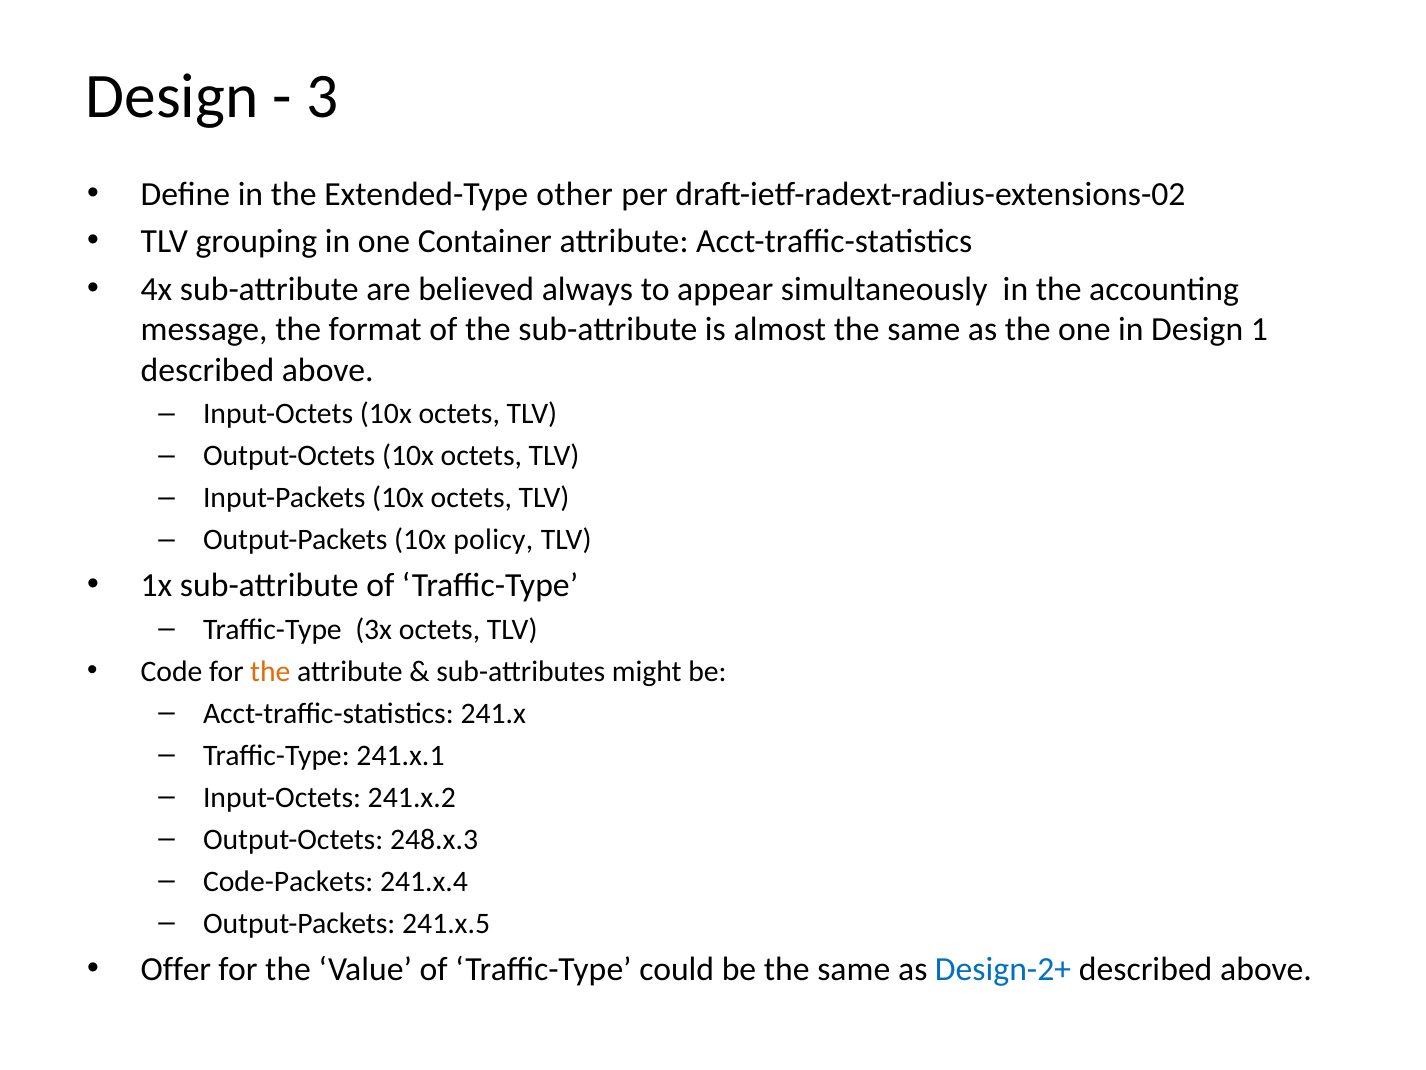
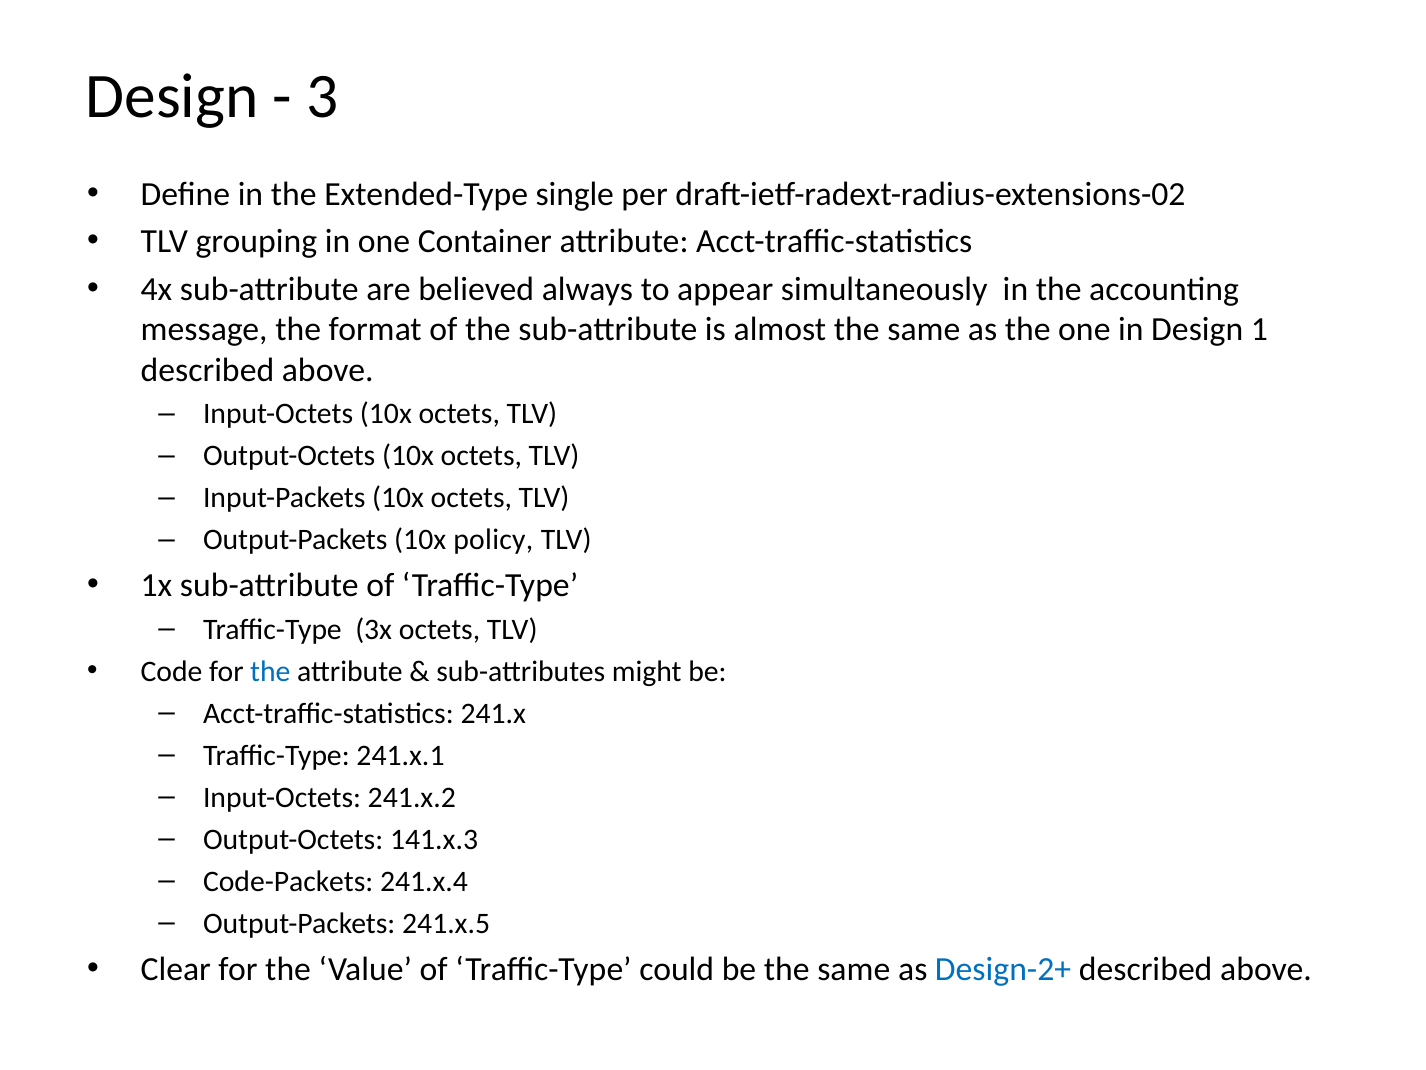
other: other -> single
the at (270, 671) colour: orange -> blue
248.x.3: 248.x.3 -> 141.x.3
Offer: Offer -> Clear
